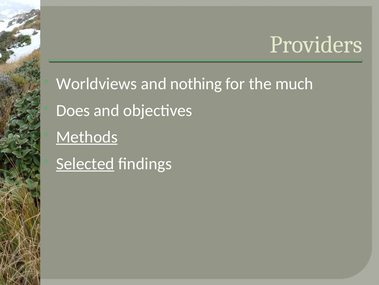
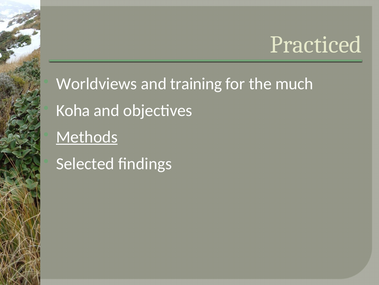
Providers: Providers -> Practiced
nothing: nothing -> training
Does: Does -> Koha
Selected underline: present -> none
